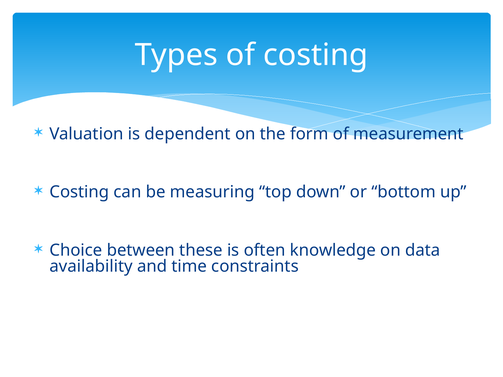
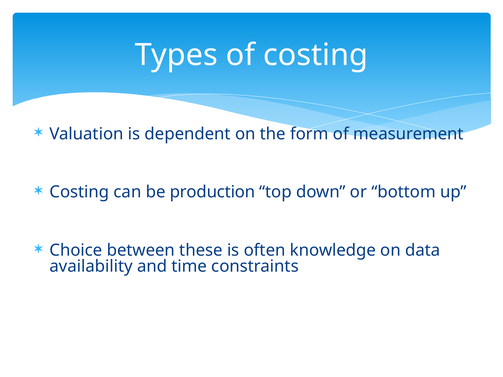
measuring: measuring -> production
